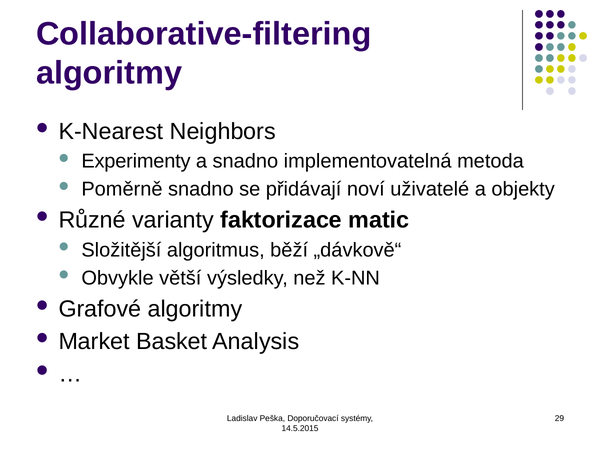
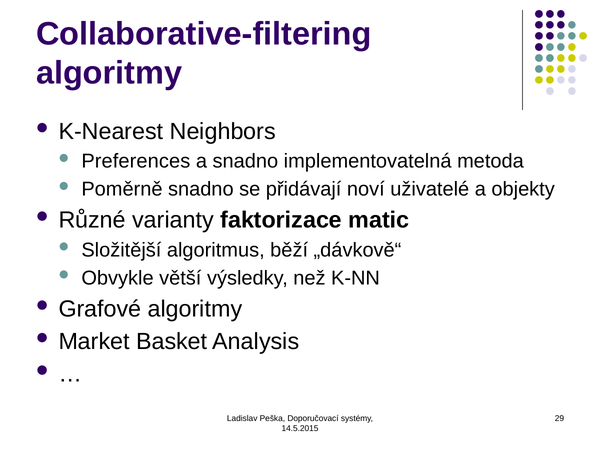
Experimenty: Experimenty -> Preferences
